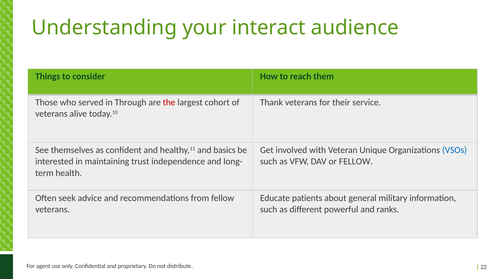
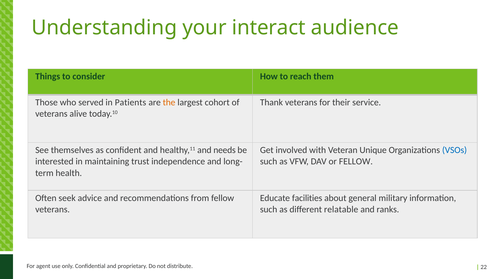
Through: Through -> Patients
the colour: red -> orange
basics: basics -> needs
patients: patients -> facilities
powerful: powerful -> relatable
